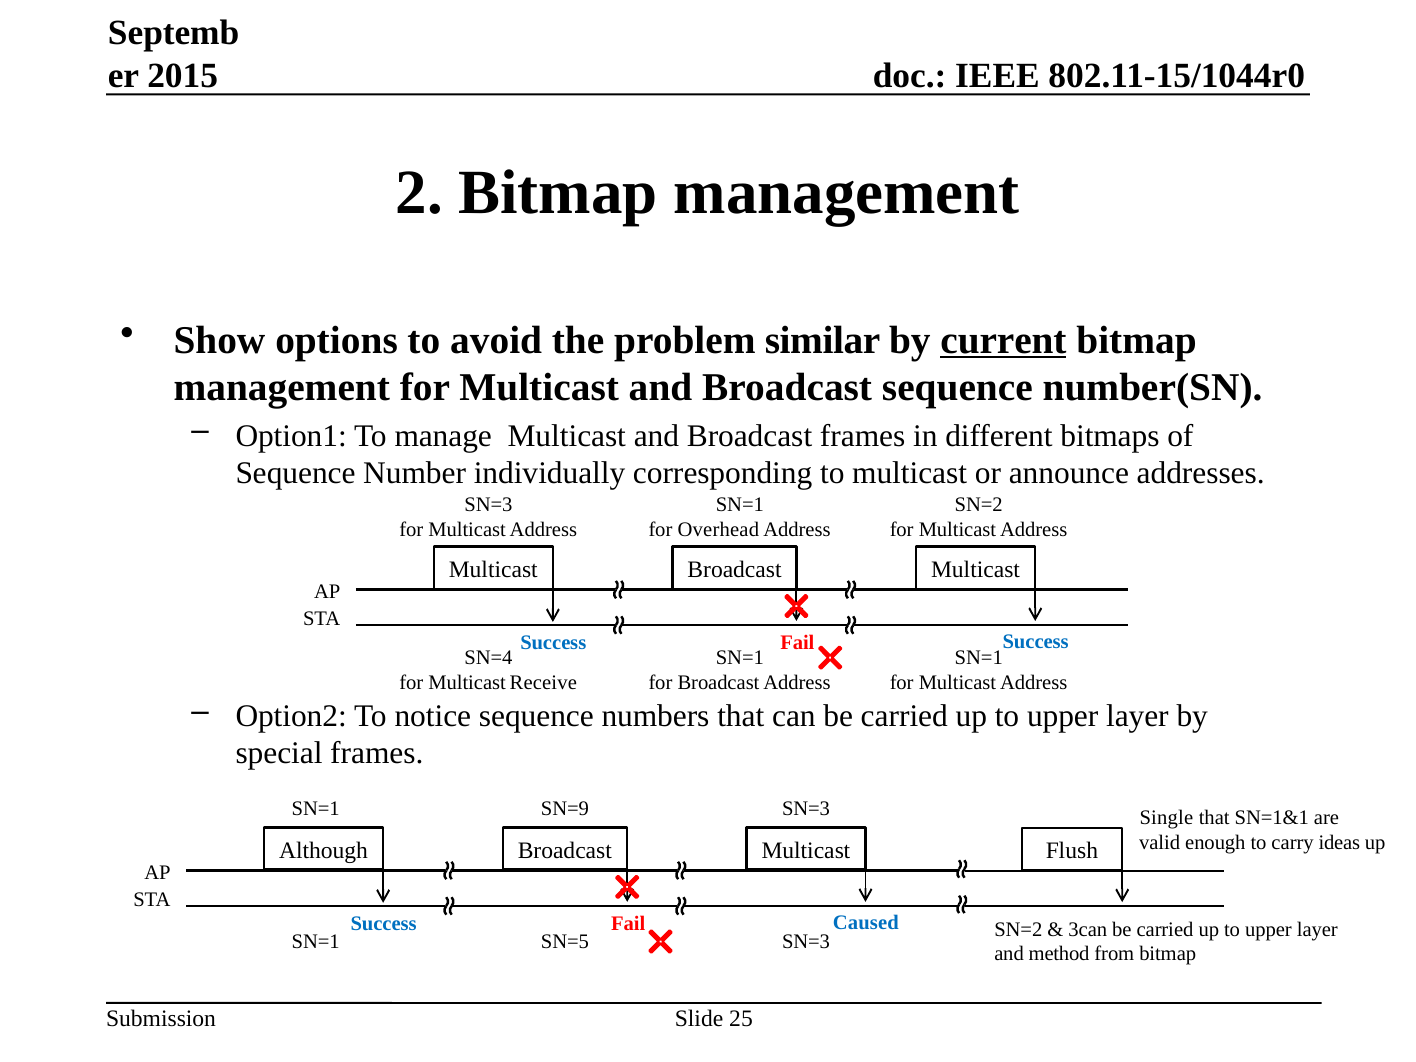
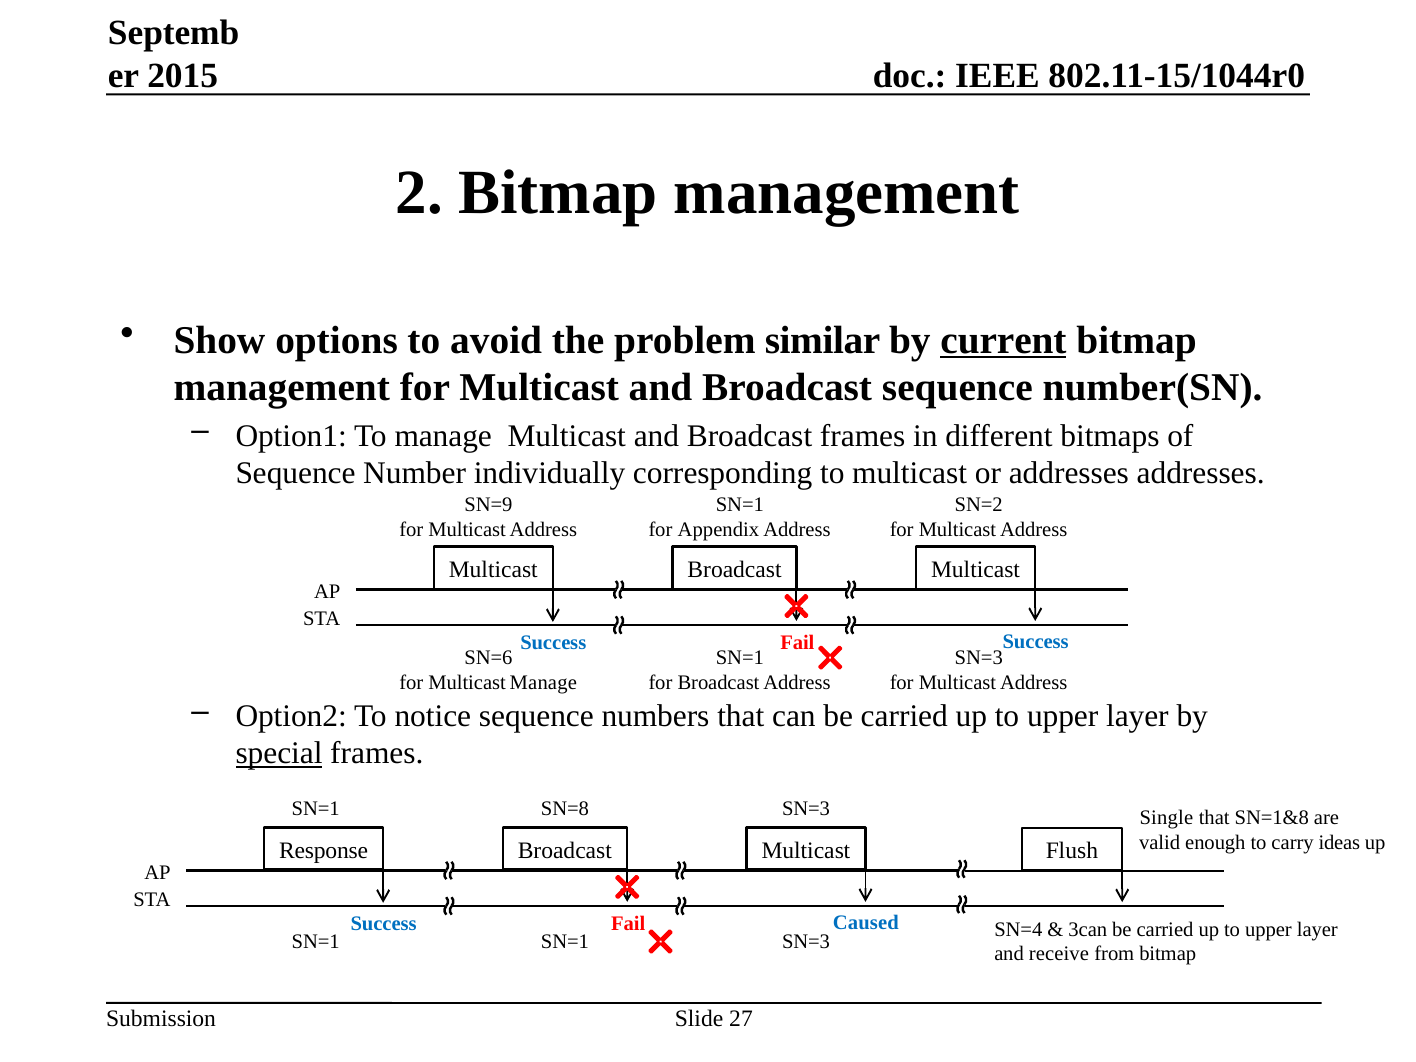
or announce: announce -> addresses
SN=3 at (488, 505): SN=3 -> SN=9
Overhead: Overhead -> Appendix
SN=4: SN=4 -> SN=6
SN=1 at (979, 658): SN=1 -> SN=3
Multicast Receive: Receive -> Manage
special underline: none -> present
SN=9: SN=9 -> SN=8
SN=1&1: SN=1&1 -> SN=1&8
Although: Although -> Response
SN=2 at (1018, 929): SN=2 -> SN=4
SN=1 SN=5: SN=5 -> SN=1
method: method -> receive
25: 25 -> 27
